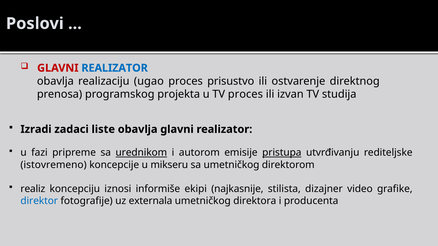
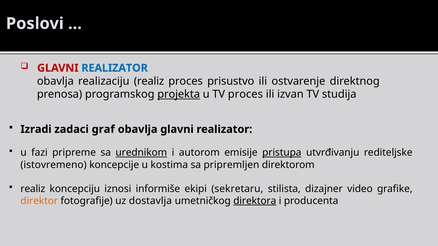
realizaciju ugao: ugao -> realiz
projekta underline: none -> present
liste: liste -> graf
mikseru: mikseru -> kostima
sa umetničkog: umetničkog -> pripremljen
najkasnije: najkasnije -> sekretaru
direktor colour: blue -> orange
externala: externala -> dostavlja
direktora underline: none -> present
